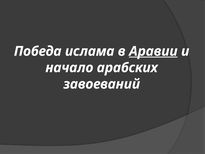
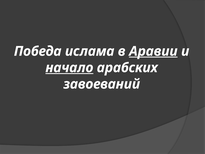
начало underline: none -> present
